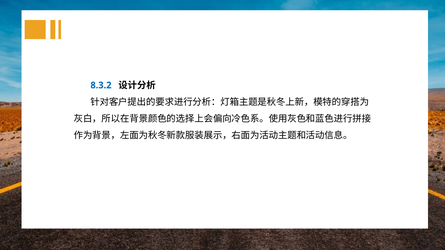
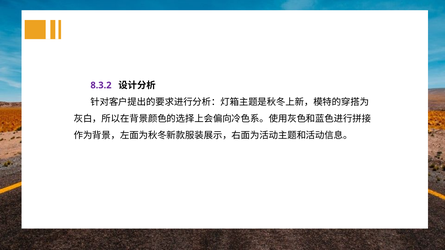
8.3.2 colour: blue -> purple
